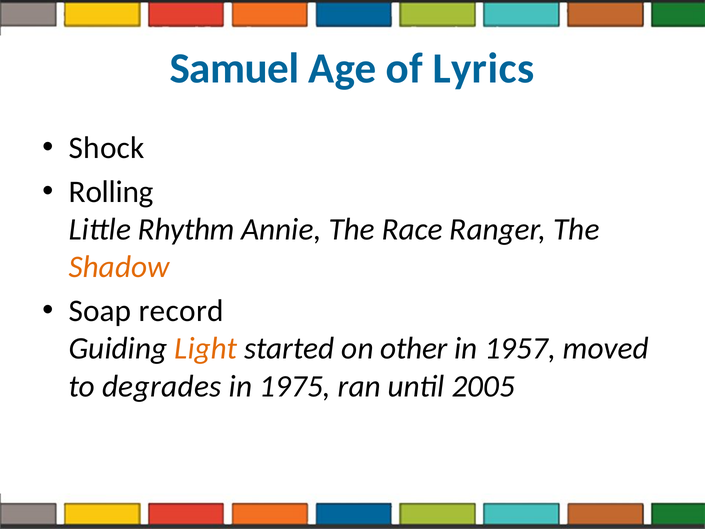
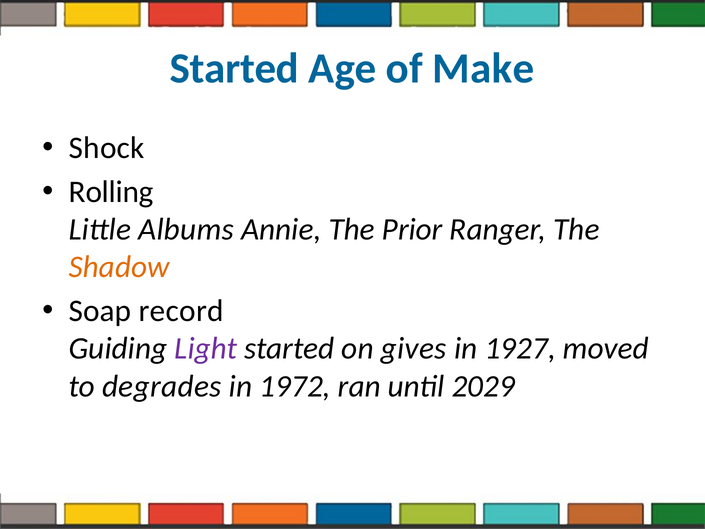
Samuel at (234, 68): Samuel -> Started
Lyrics: Lyrics -> Make
Rhythm: Rhythm -> Albums
Race: Race -> Prior
Light colour: orange -> purple
other: other -> gives
1957: 1957 -> 1927
1975: 1975 -> 1972
2005: 2005 -> 2029
